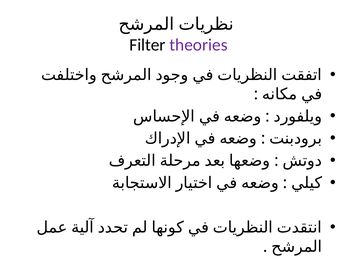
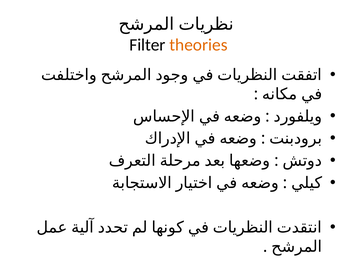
theories colour: purple -> orange
